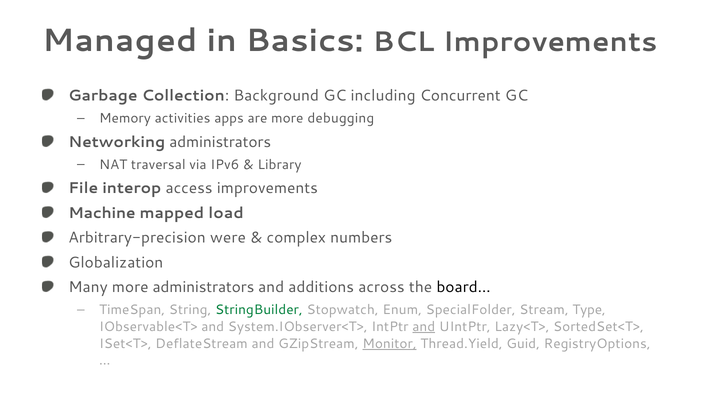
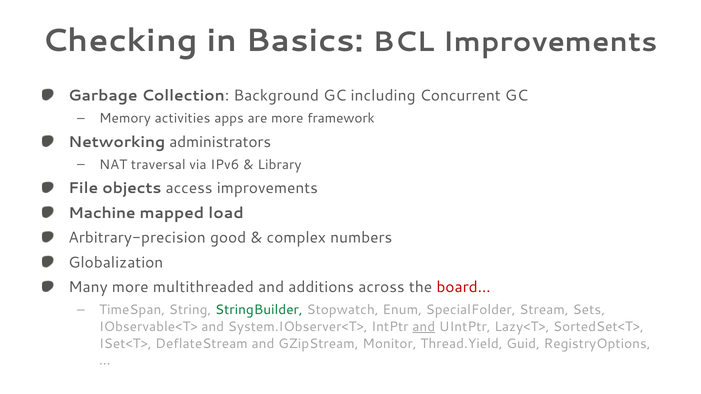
Managed: Managed -> Checking
debugging: debugging -> framework
interop: interop -> objects
were: were -> good
more administrators: administrators -> multithreaded
board… colour: black -> red
Type: Type -> Sets
Monitor underline: present -> none
